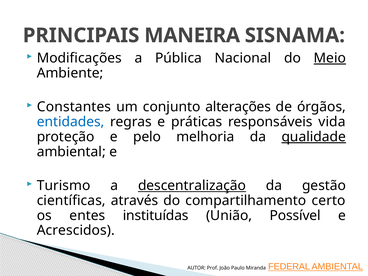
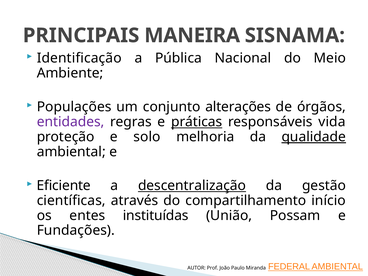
Modificações: Modificações -> Identificação
Meio underline: present -> none
Constantes: Constantes -> Populações
entidades colour: blue -> purple
práticas underline: none -> present
pelo: pelo -> solo
Turismo: Turismo -> Eficiente
certo: certo -> início
Possível: Possível -> Possam
Acrescidos: Acrescidos -> Fundações
